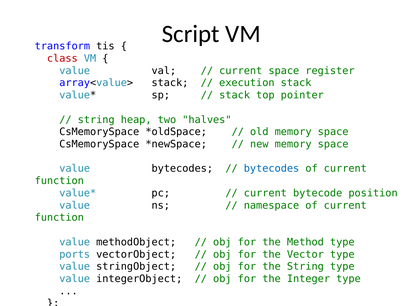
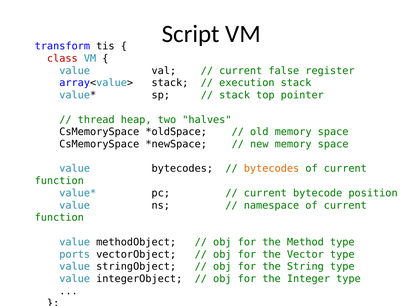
current space: space -> false
string at (96, 120): string -> thread
bytecodes at (272, 169) colour: blue -> orange
